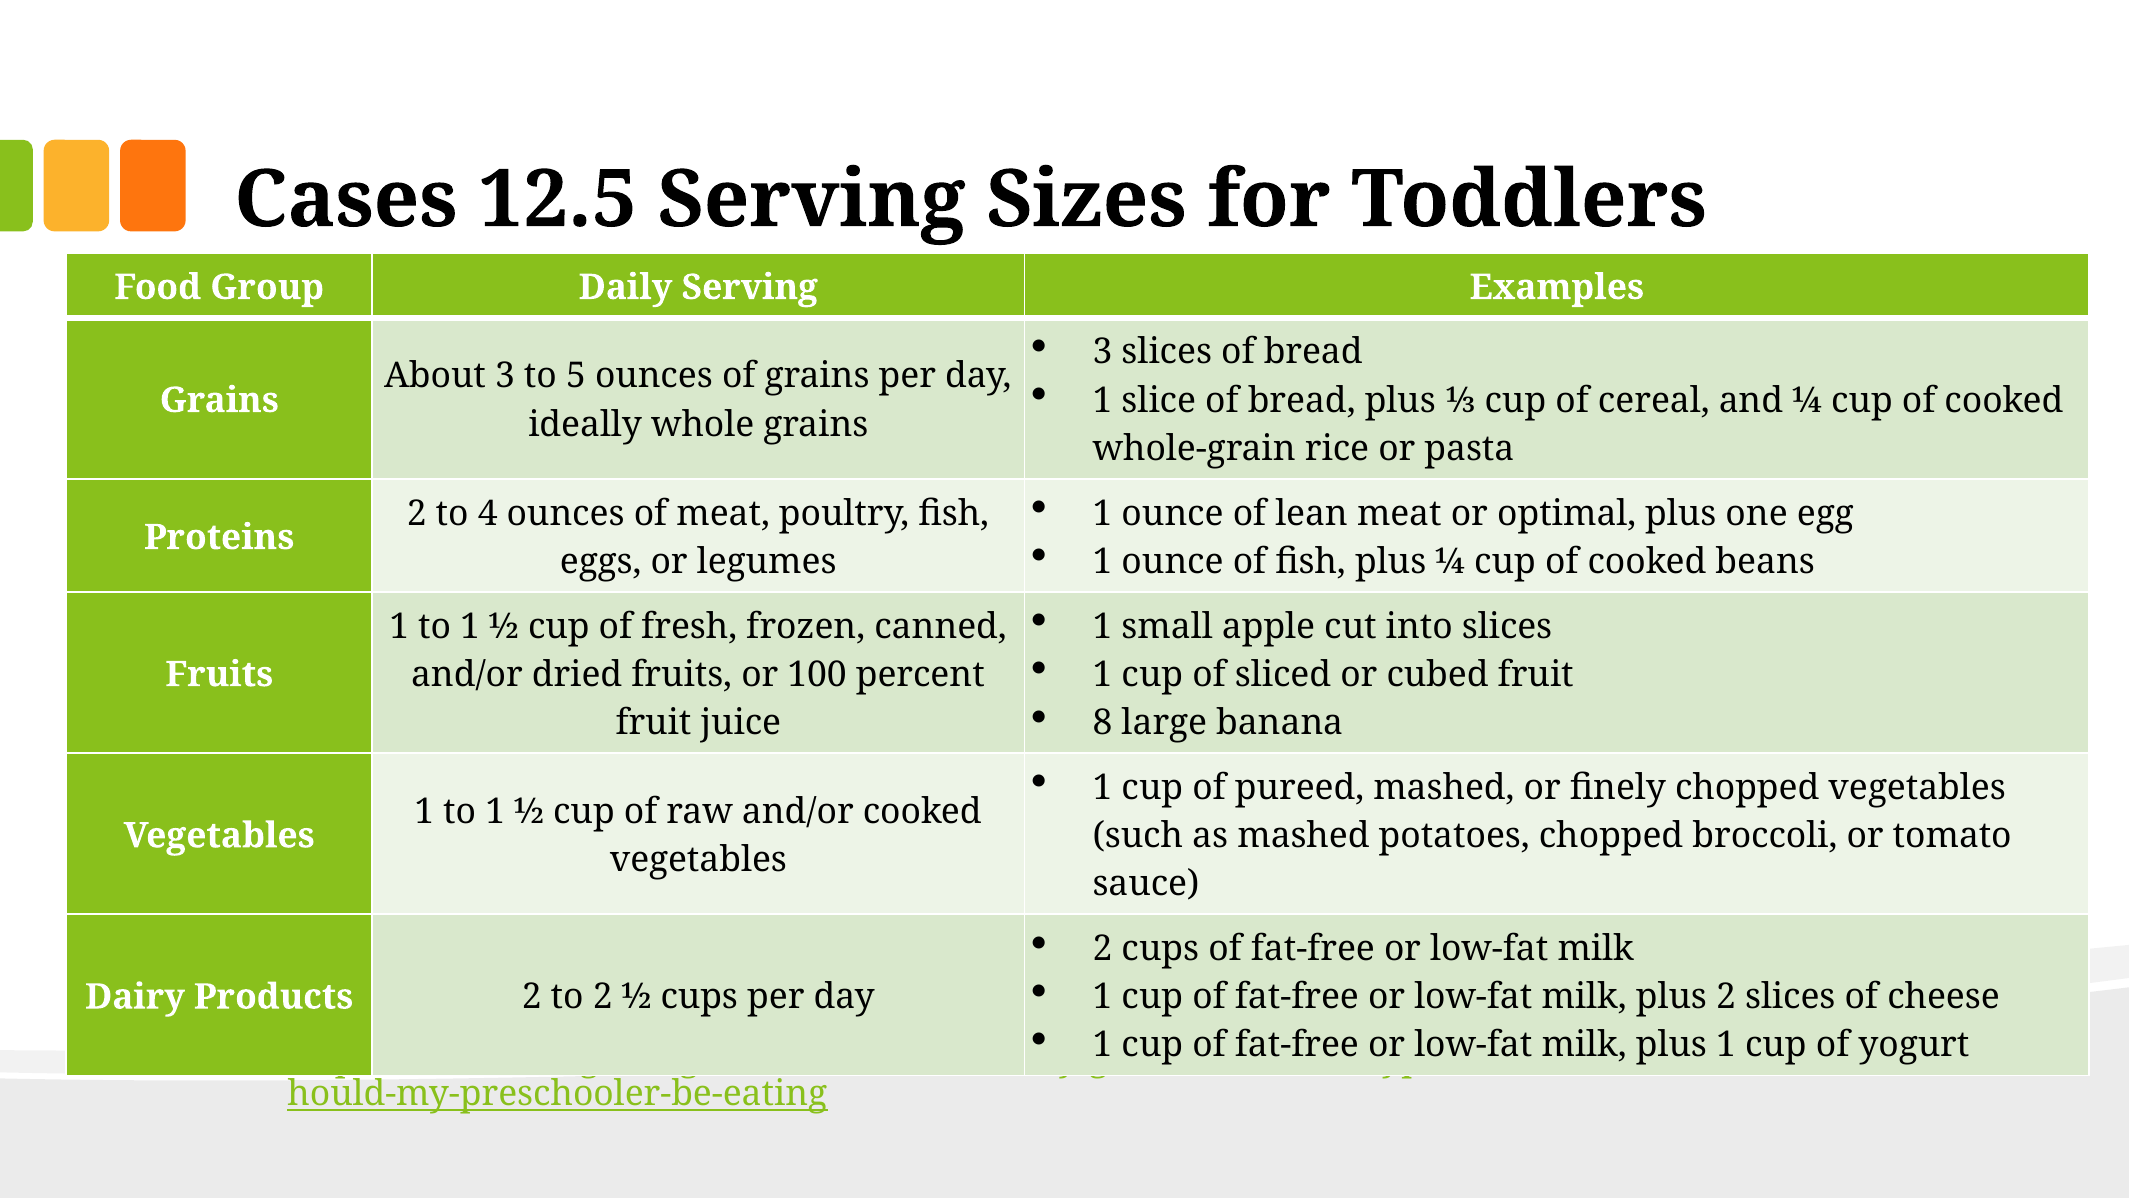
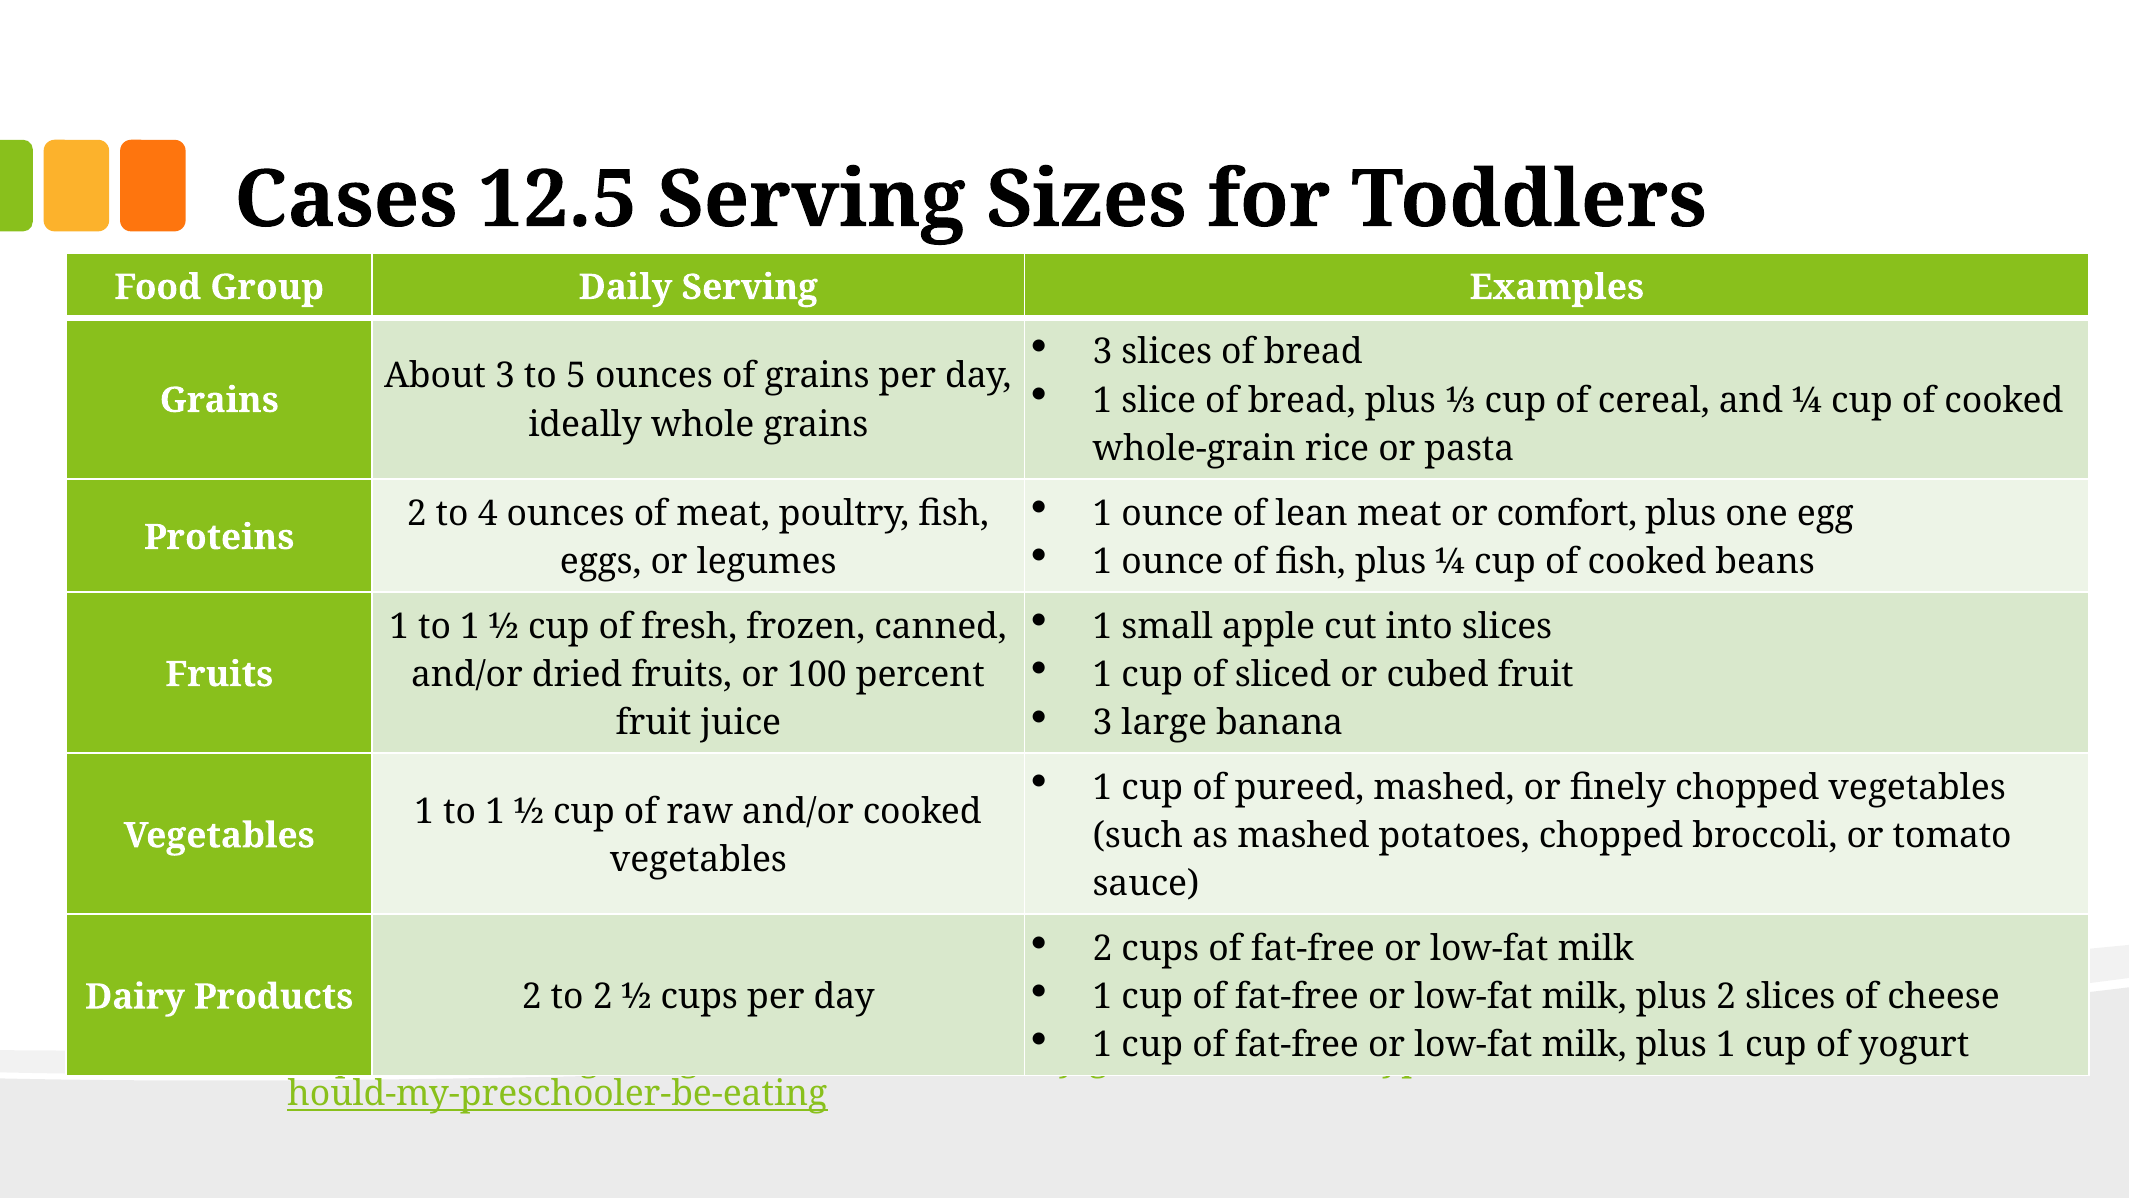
optimal: optimal -> comfort
8 at (1103, 723): 8 -> 3
